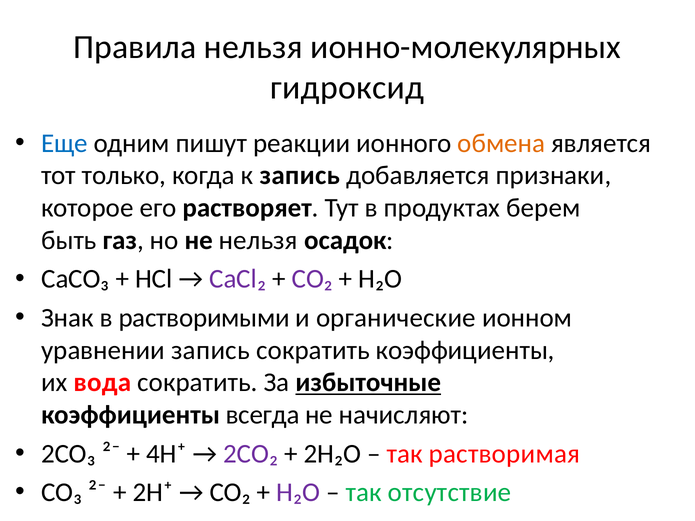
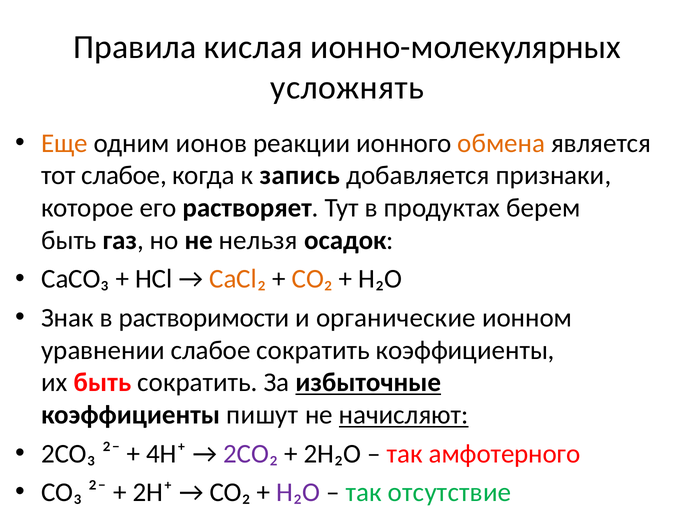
Правила нельзя: нельзя -> кислая
гидроксид: гидроксид -> усложнять
Еще colour: blue -> orange
пишут: пишут -> ионов
тот только: только -> слабое
CaCl₂ colour: purple -> orange
CO₂ at (312, 279) colour: purple -> orange
растворимыми: растворимыми -> растворимости
уравнении запись: запись -> слабое
их вода: вода -> быть
всегда: всегда -> пишут
начисляют underline: none -> present
растворимая: растворимая -> амфотерного
